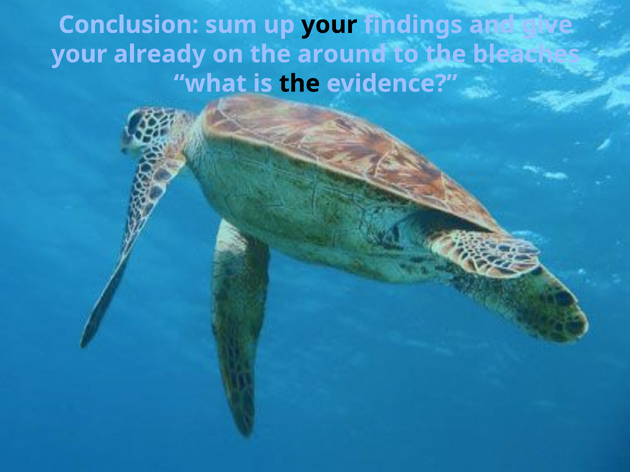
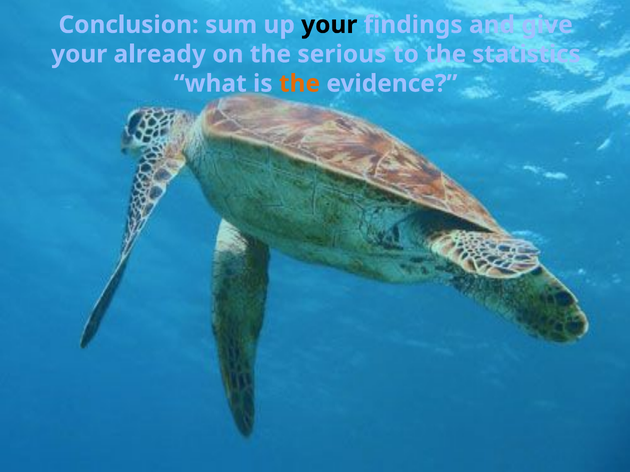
around: around -> serious
bleaches: bleaches -> statistics
the at (300, 84) colour: black -> orange
